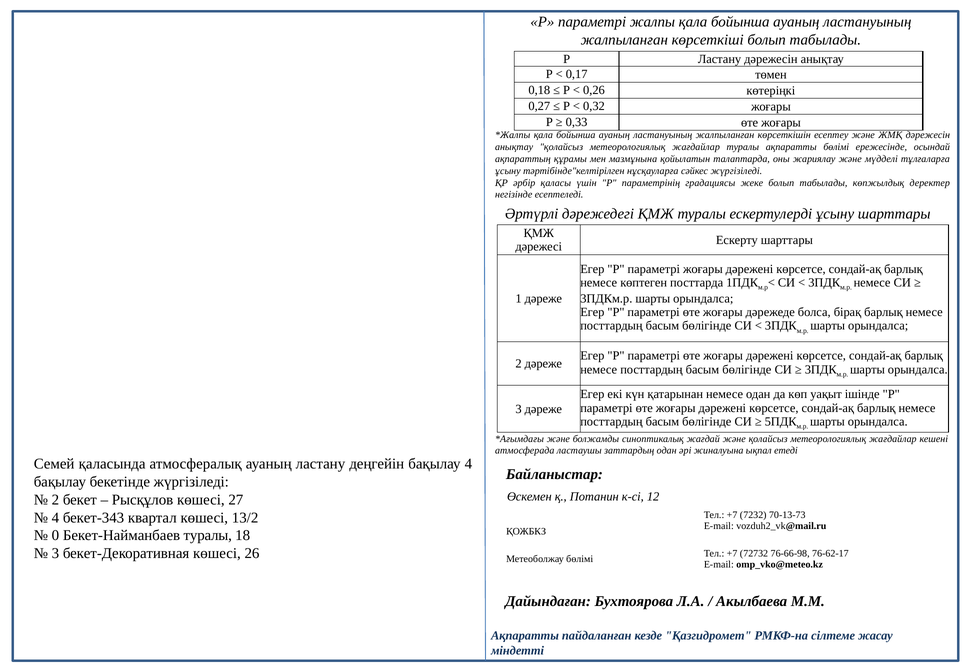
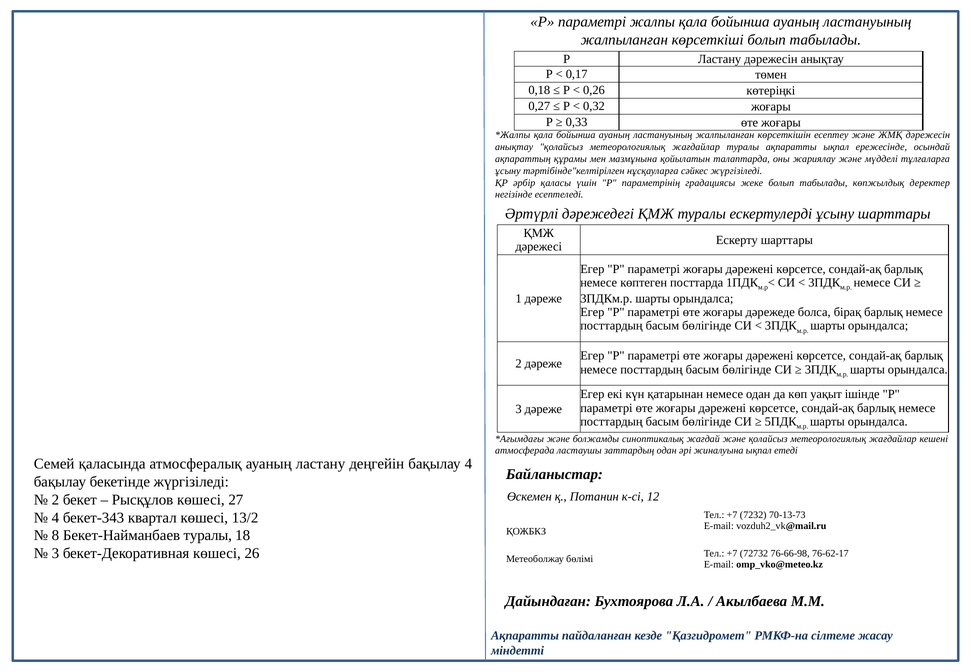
ақпаратты бөлімі: бөлімі -> ықпал
0: 0 -> 8
